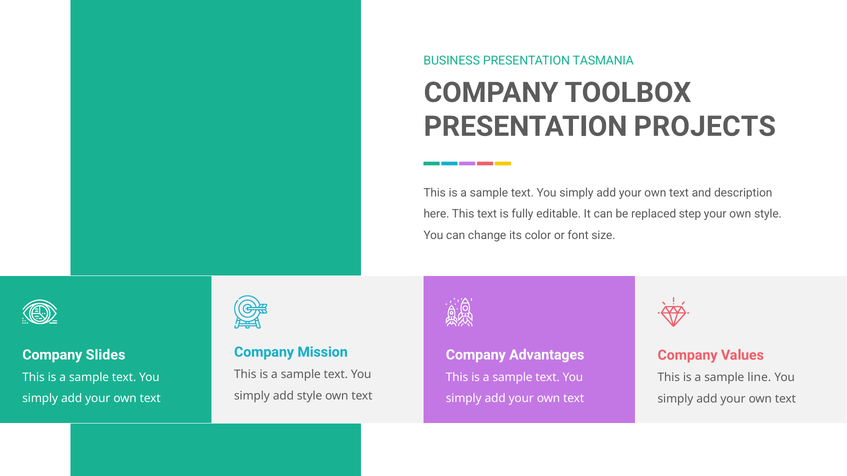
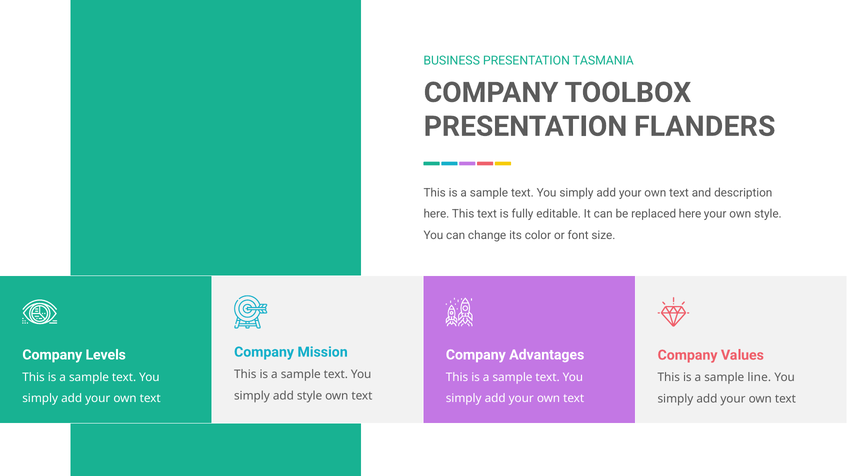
PROJECTS: PROJECTS -> FLANDERS
replaced step: step -> here
Slides: Slides -> Levels
